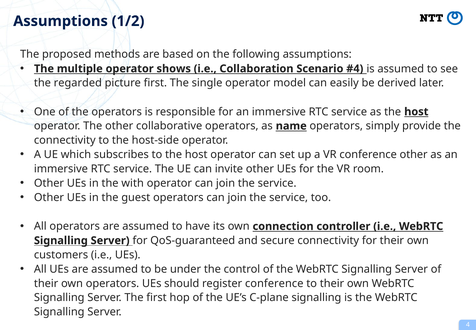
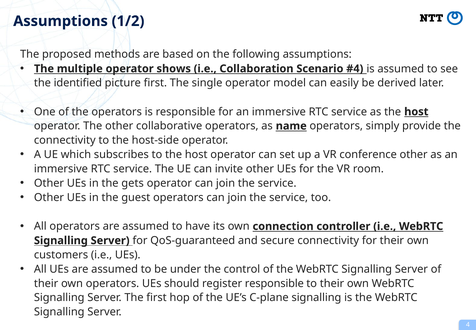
regarded: regarded -> identified
with: with -> gets
register conference: conference -> responsible
